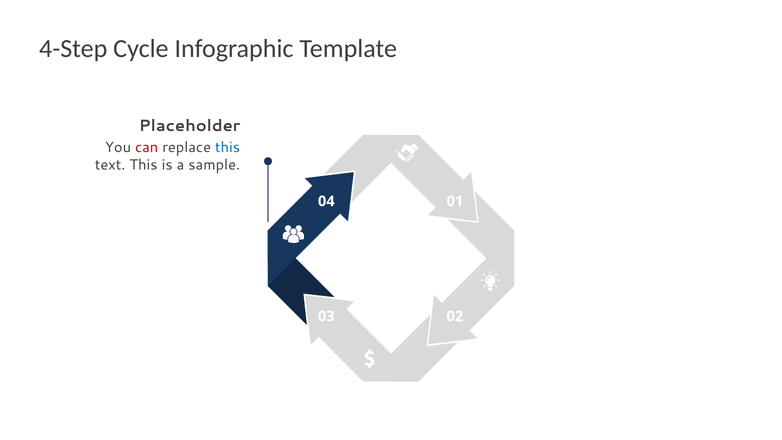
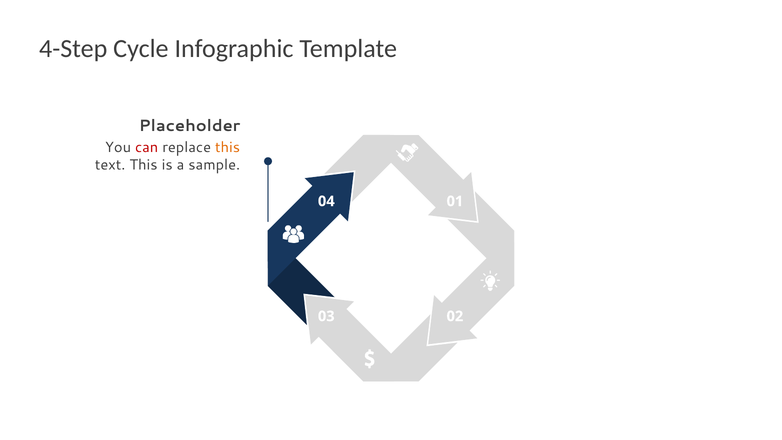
this at (228, 147) colour: blue -> orange
